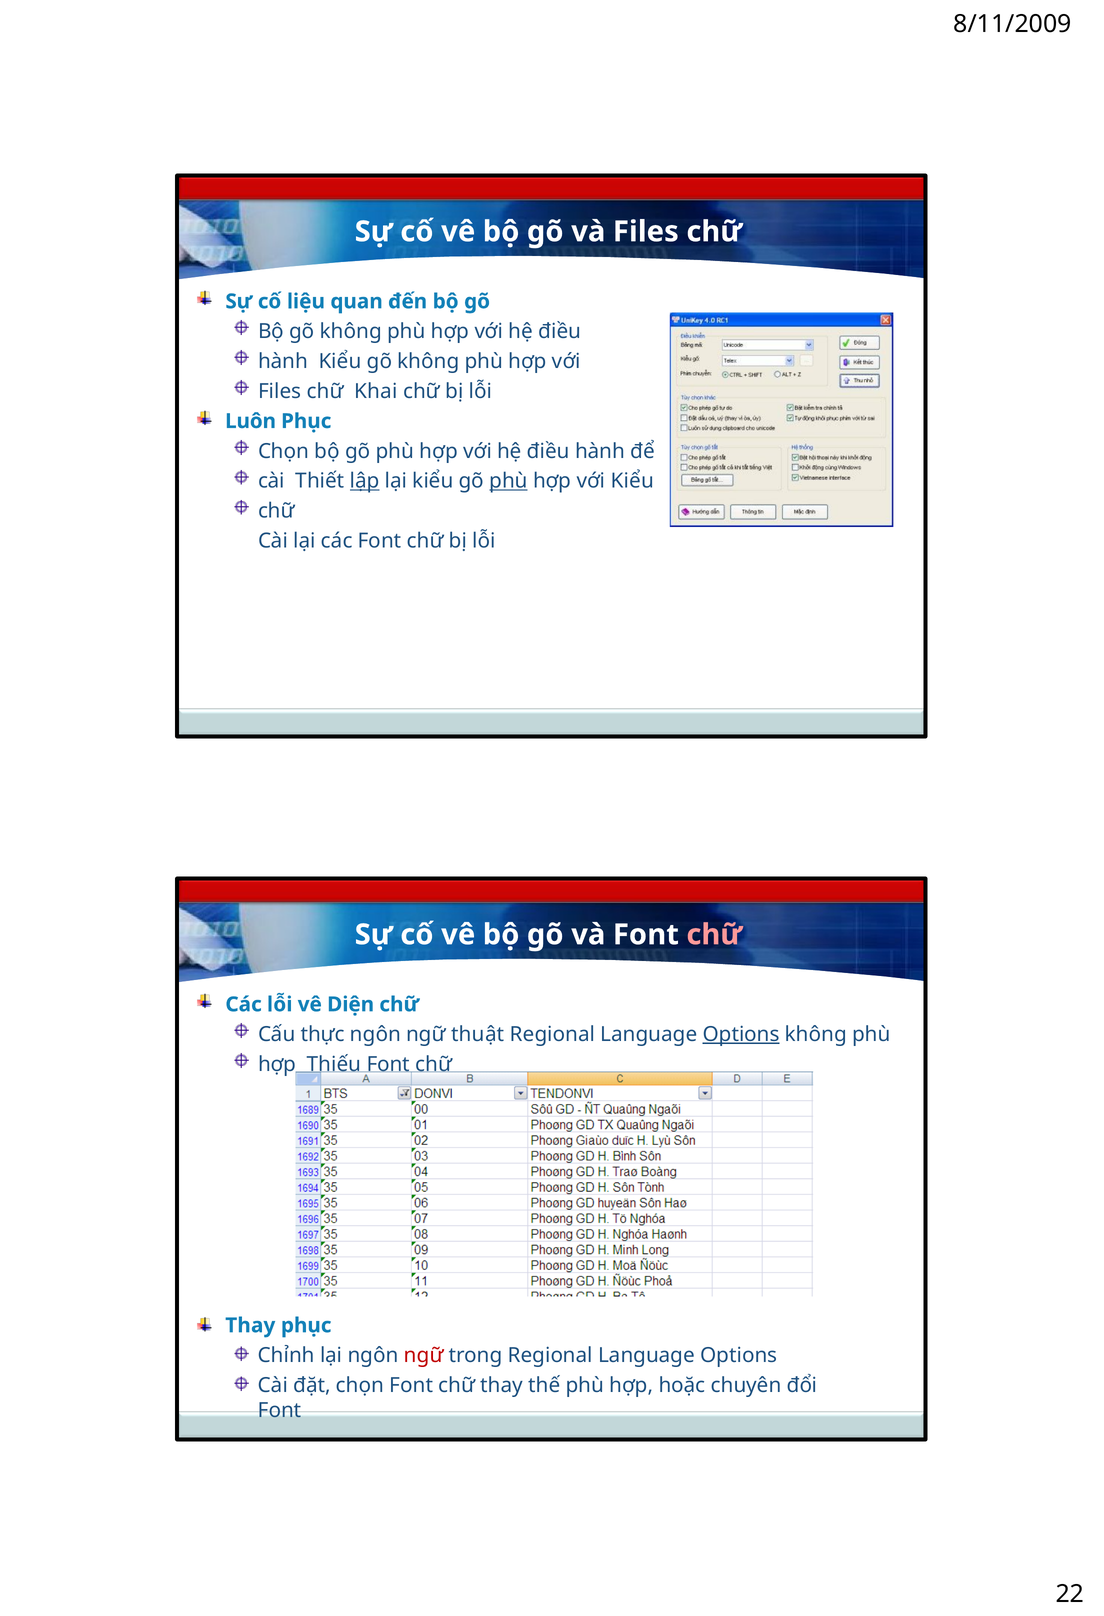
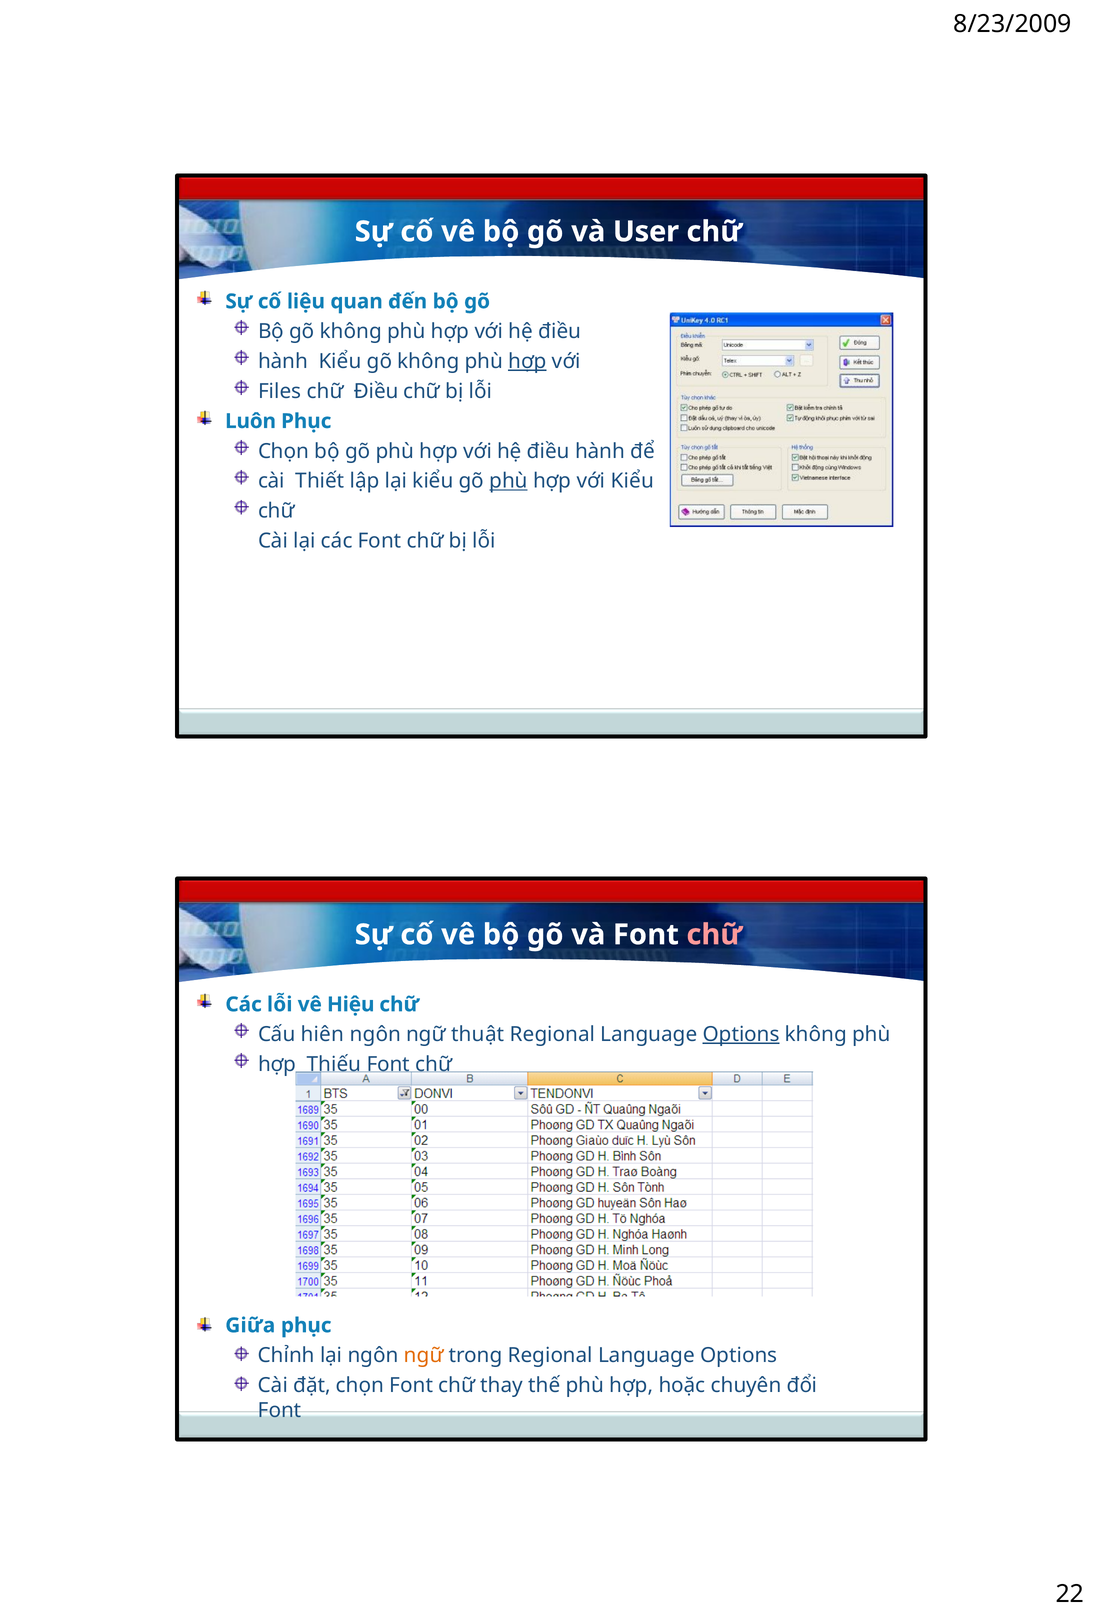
8/11/2009: 8/11/2009 -> 8/23/2009
và Files: Files -> User
hợp at (527, 361) underline: none -> present
chữ Khai: Khai -> Điều
lập underline: present -> none
Diện: Diện -> Hiệu
thực: thực -> hiên
Thay at (250, 1326): Thay -> Giữa
ngữ at (424, 1356) colour: red -> orange
